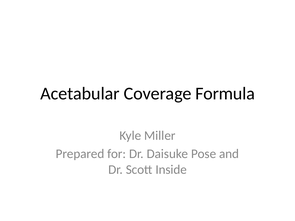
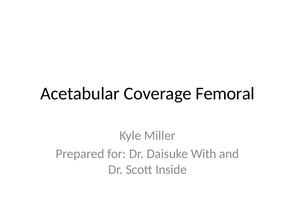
Formula: Formula -> Femoral
Pose: Pose -> With
